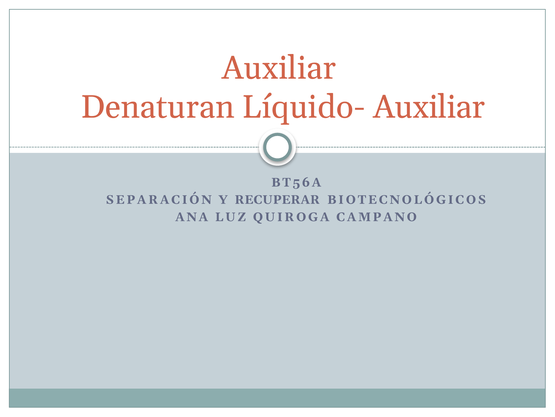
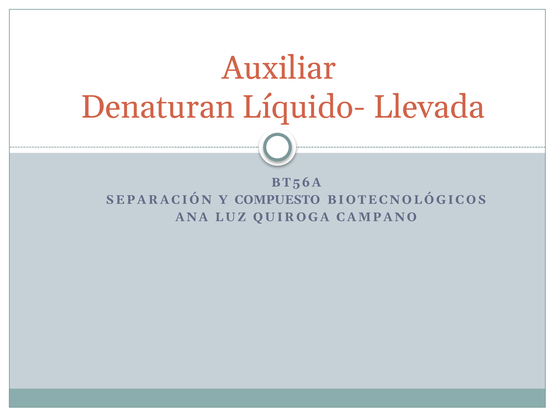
Líquido- Auxiliar: Auxiliar -> Llevada
RECUPERAR: RECUPERAR -> COMPUESTO
